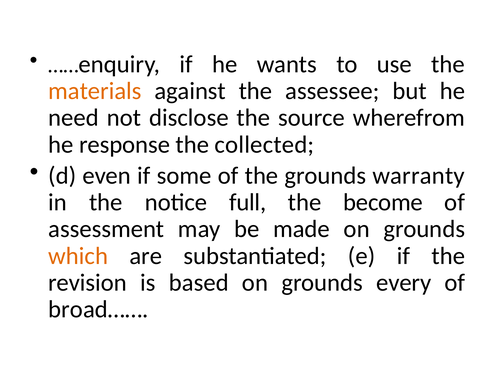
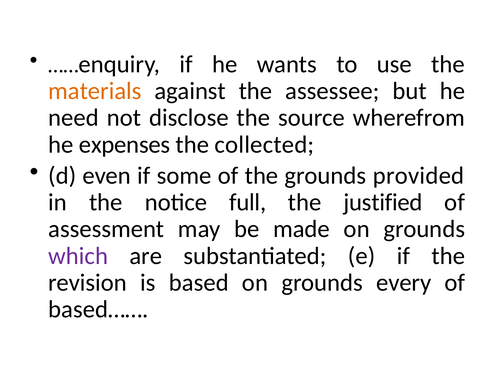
response: response -> expenses
warranty: warranty -> provided
become: become -> justified
which colour: orange -> purple
broad……: broad…… -> based……
